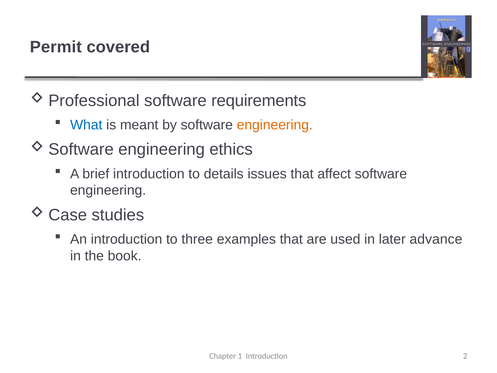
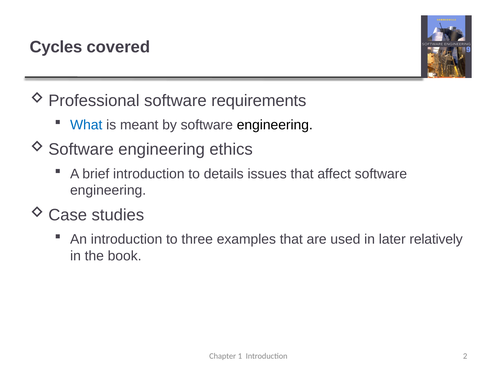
Permit: Permit -> Cycles
engineering at (275, 125) colour: orange -> black
advance: advance -> relatively
